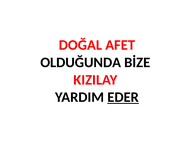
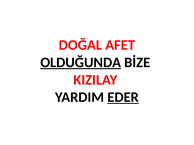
OLDUĞUNDA underline: none -> present
